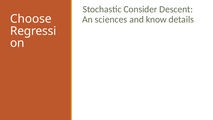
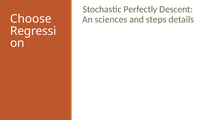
Consider: Consider -> Perfectly
know: know -> steps
